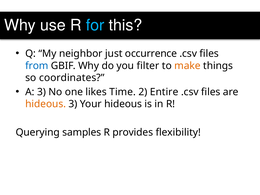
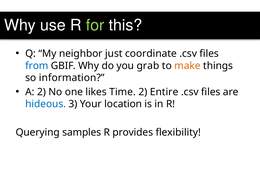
for colour: light blue -> light green
occurrence: occurrence -> coordinate
filter: filter -> grab
coordinates: coordinates -> information
A 3: 3 -> 2
hideous at (46, 104) colour: orange -> blue
Your hideous: hideous -> location
